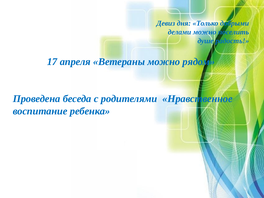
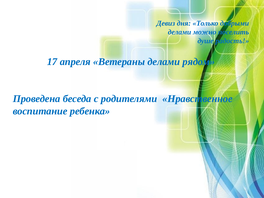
Ветераны можно: можно -> делами
